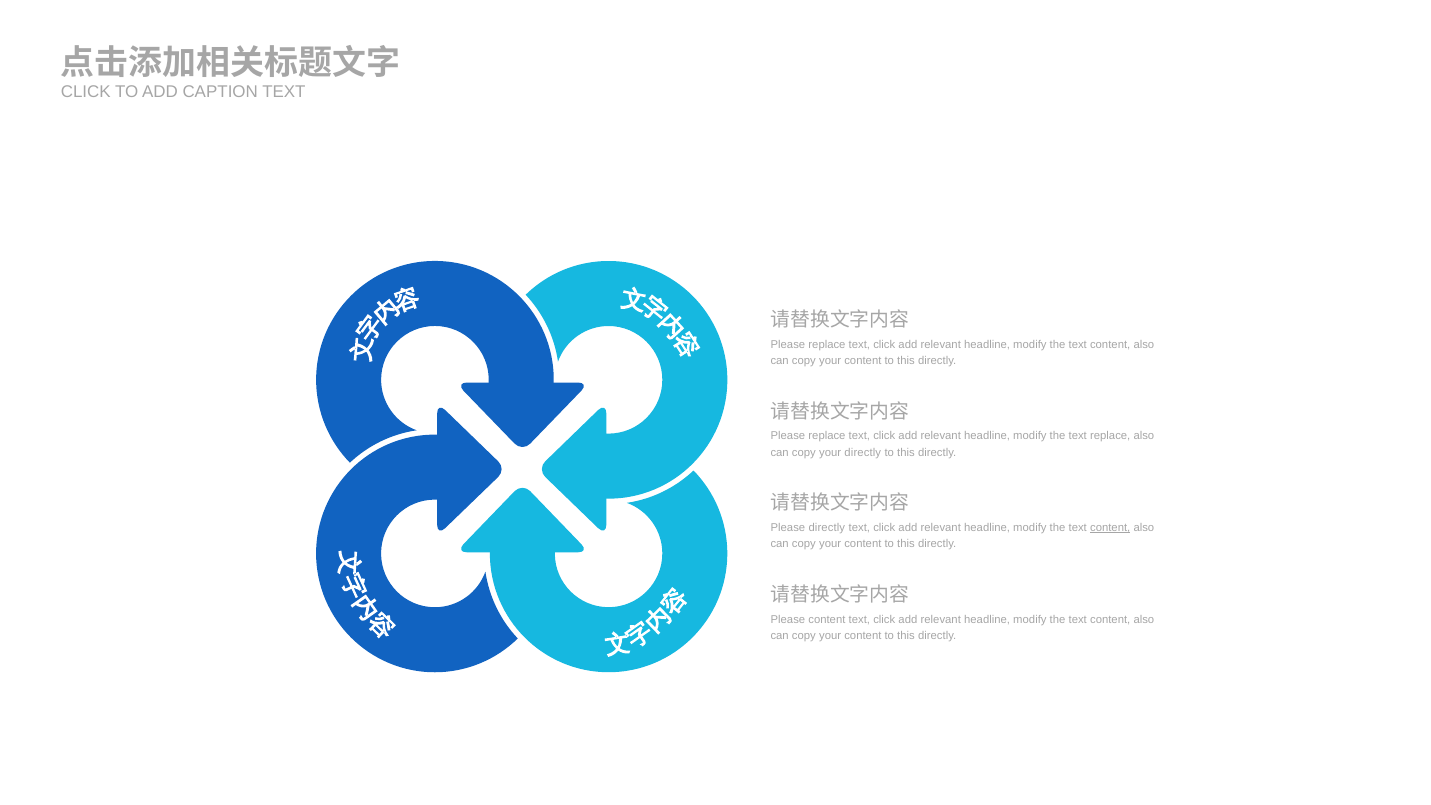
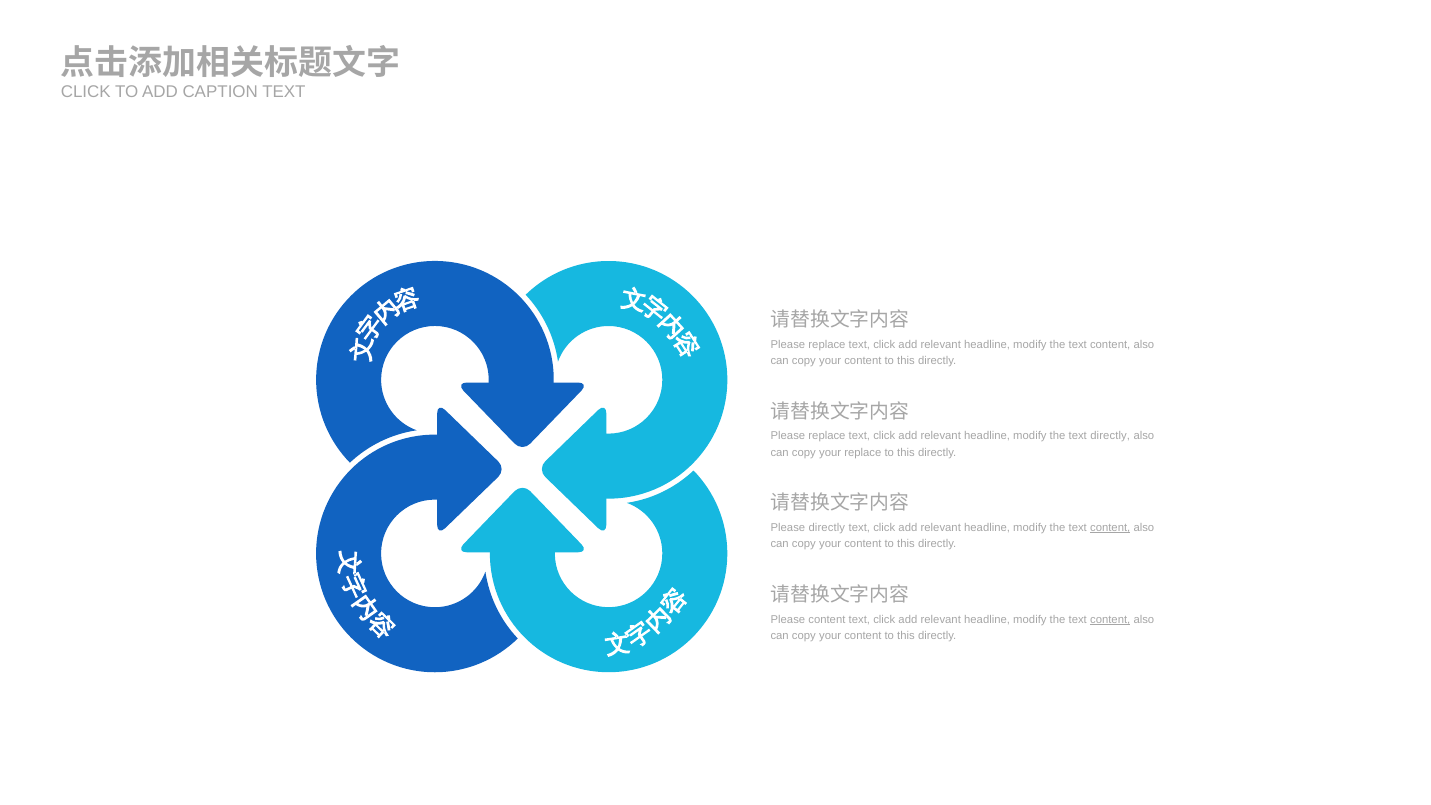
text replace: replace -> directly
your directly: directly -> replace
content at (1110, 619) underline: none -> present
